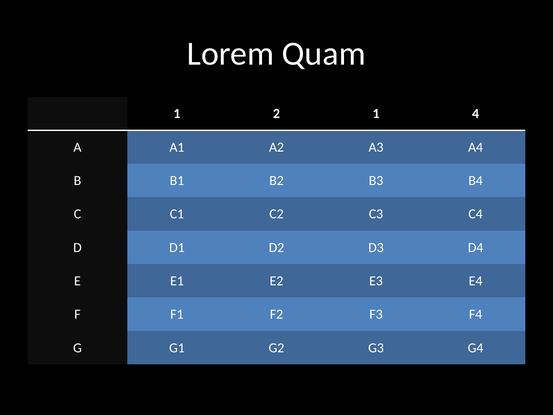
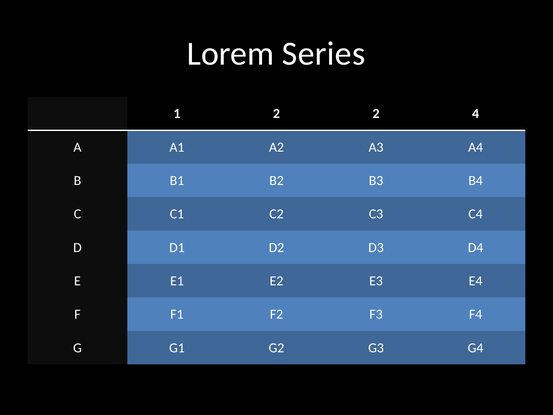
Quam: Quam -> Series
2 1: 1 -> 2
